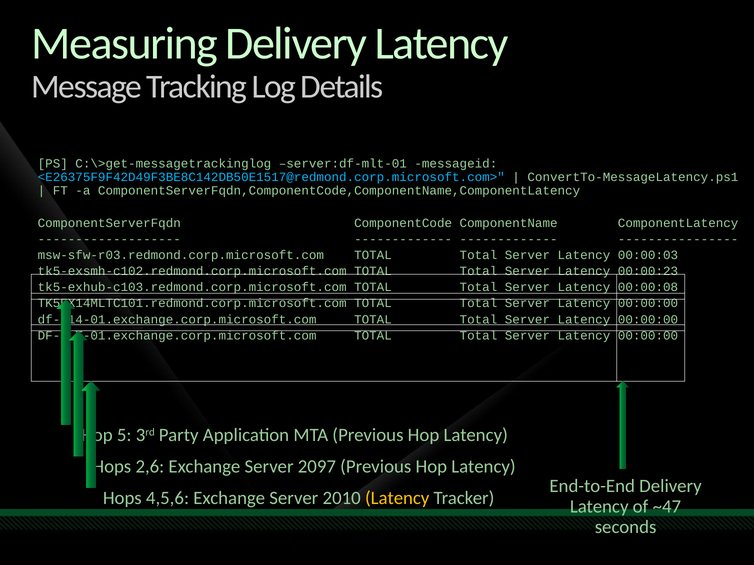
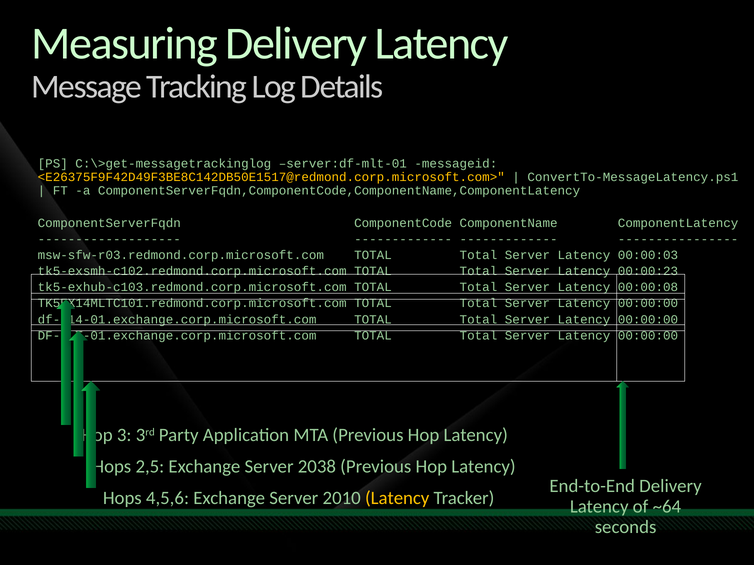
<E26375F9F42D49F3BE8C142DB50E1517@redmond.corp.microsoft.com> colour: light blue -> yellow
5: 5 -> 3
2,6: 2,6 -> 2,5
2097: 2097 -> 2038
~47: ~47 -> ~64
